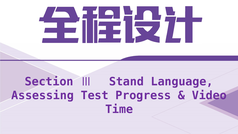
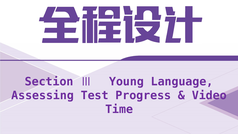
Stand: Stand -> Young
